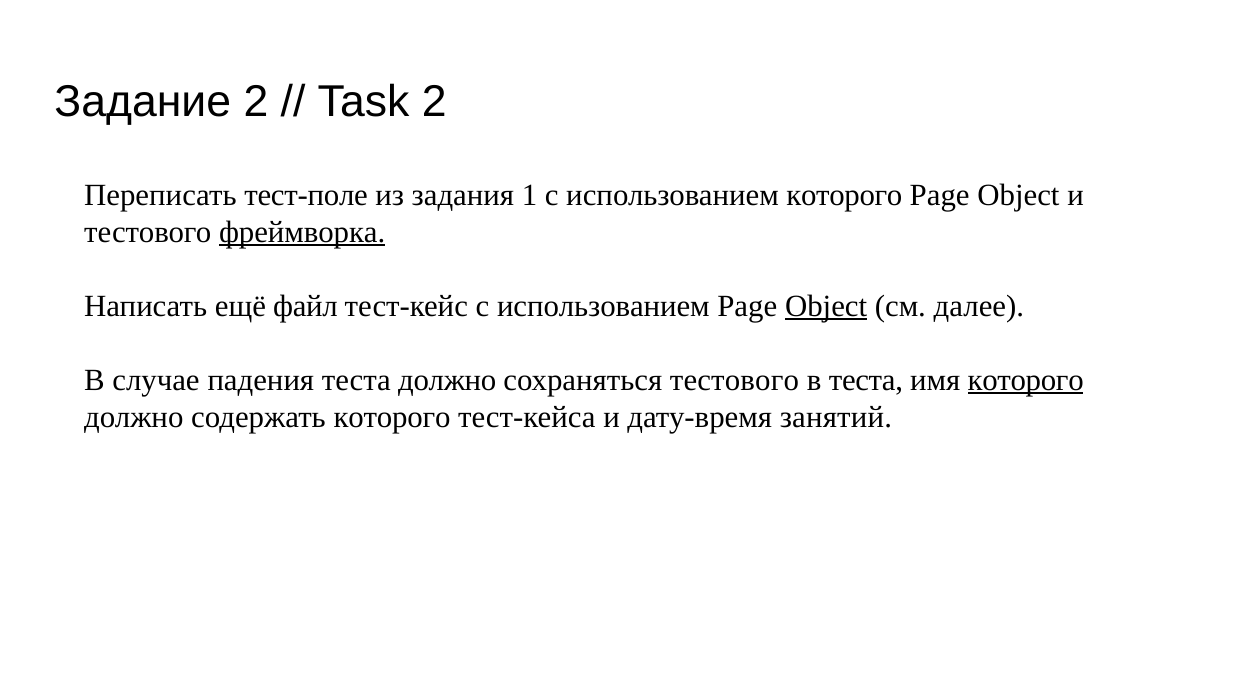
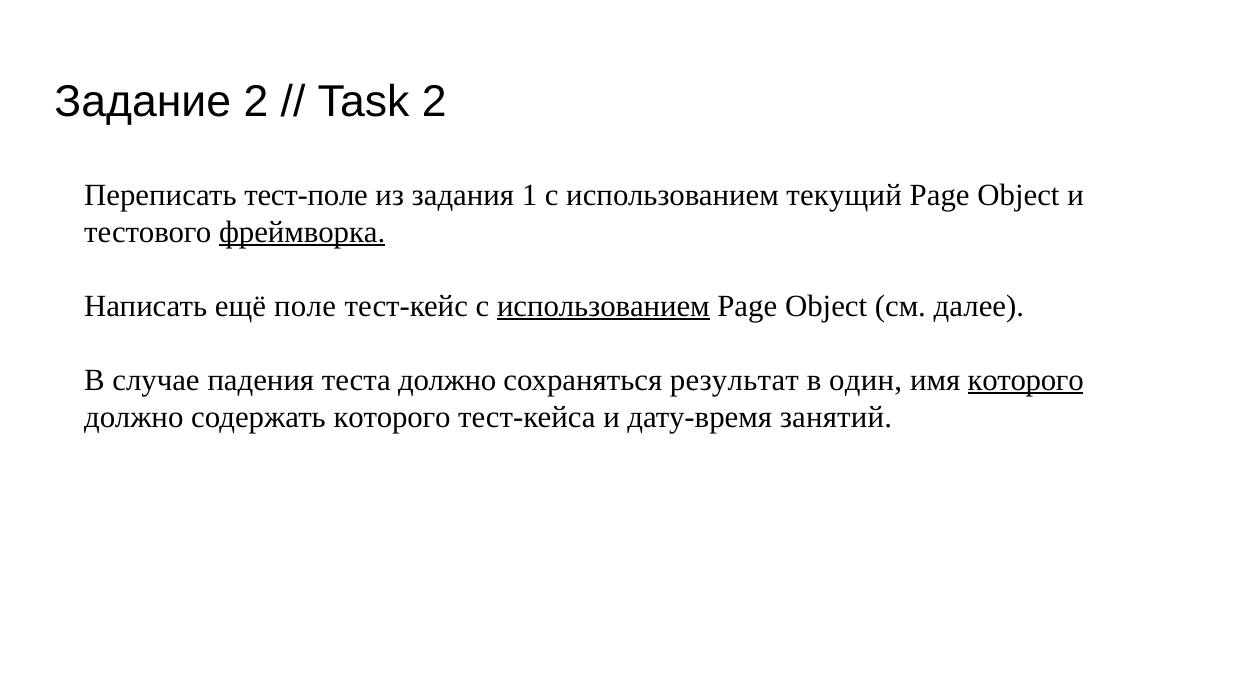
использованием которого: которого -> текущий
файл: файл -> поле
использованием at (603, 306) underline: none -> present
Object at (826, 306) underline: present -> none
сохраняться тестового: тестового -> результат
в теста: теста -> один
